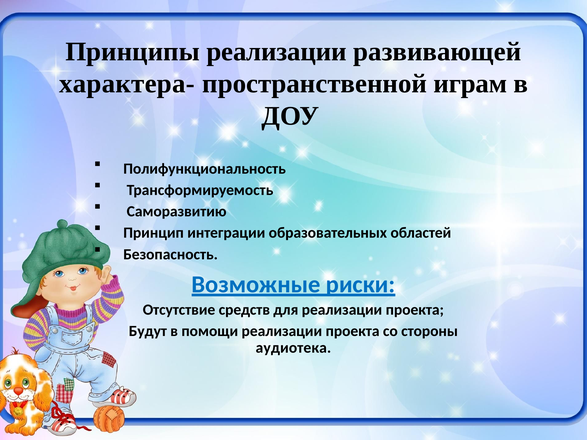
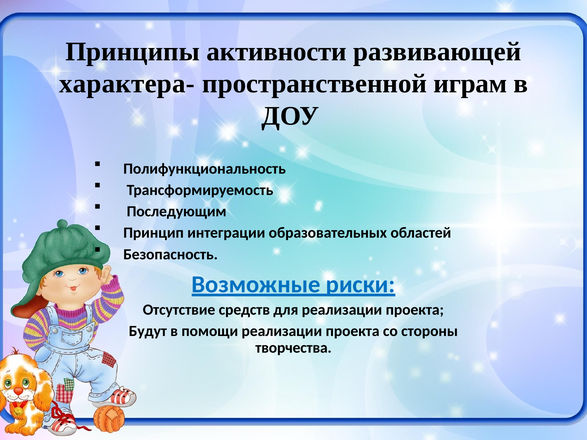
Принципы реализации: реализации -> активности
Саморазвитию: Саморазвитию -> Последующим
аудиотека: аудиотека -> творчества
